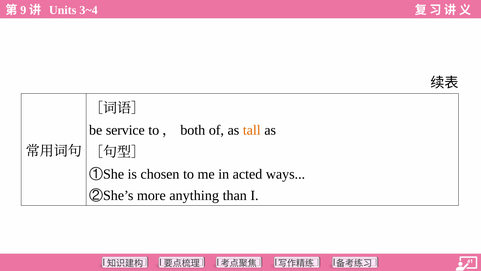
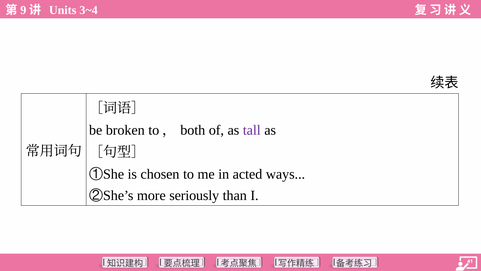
service: service -> broken
tall colour: orange -> purple
anything: anything -> seriously
